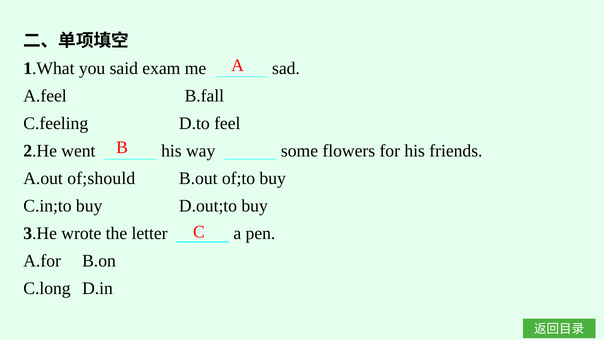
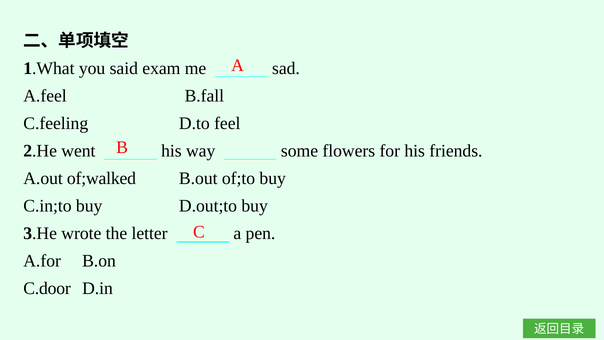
of;should: of;should -> of;walked
C.long: C.long -> C.door
